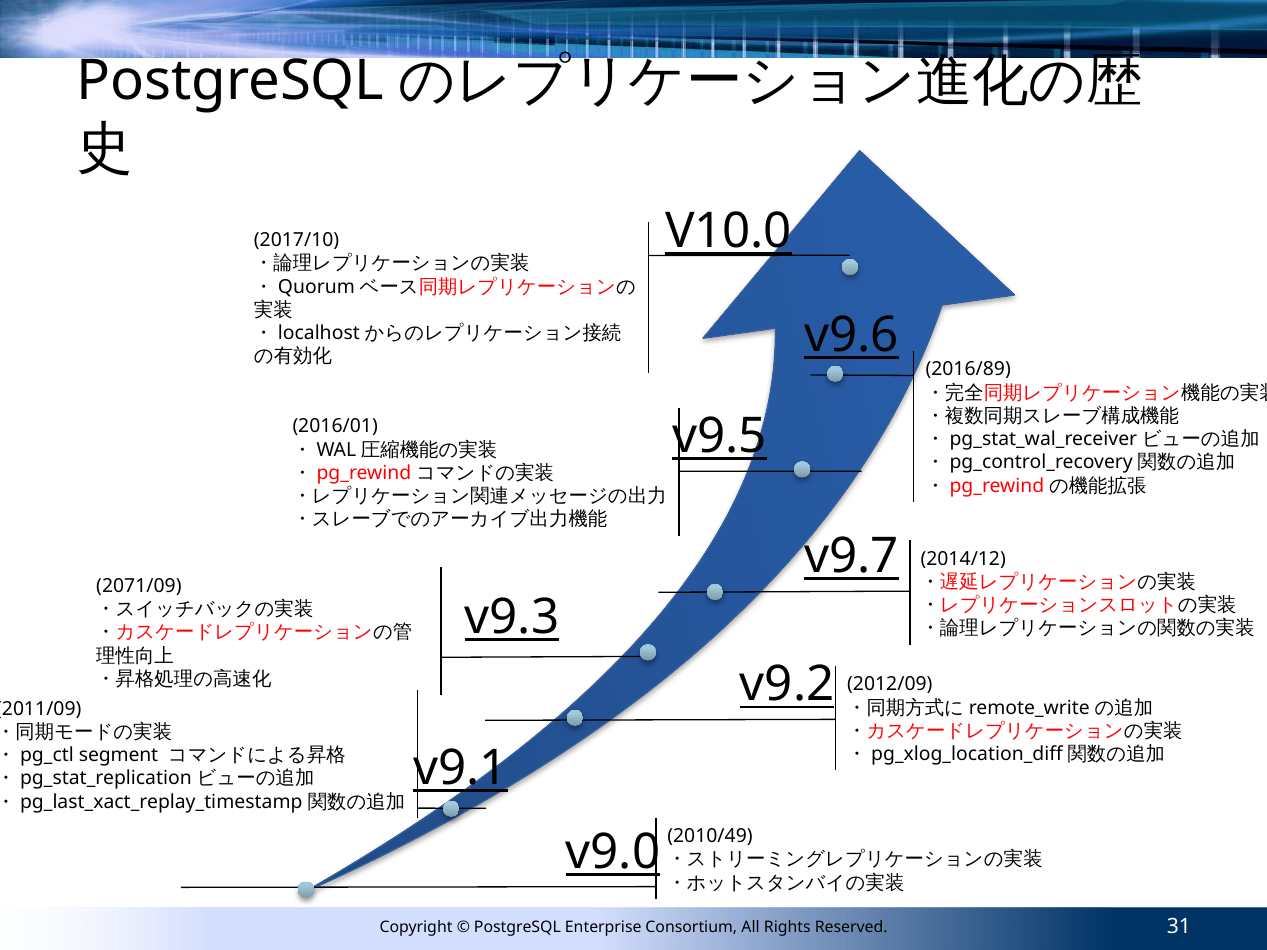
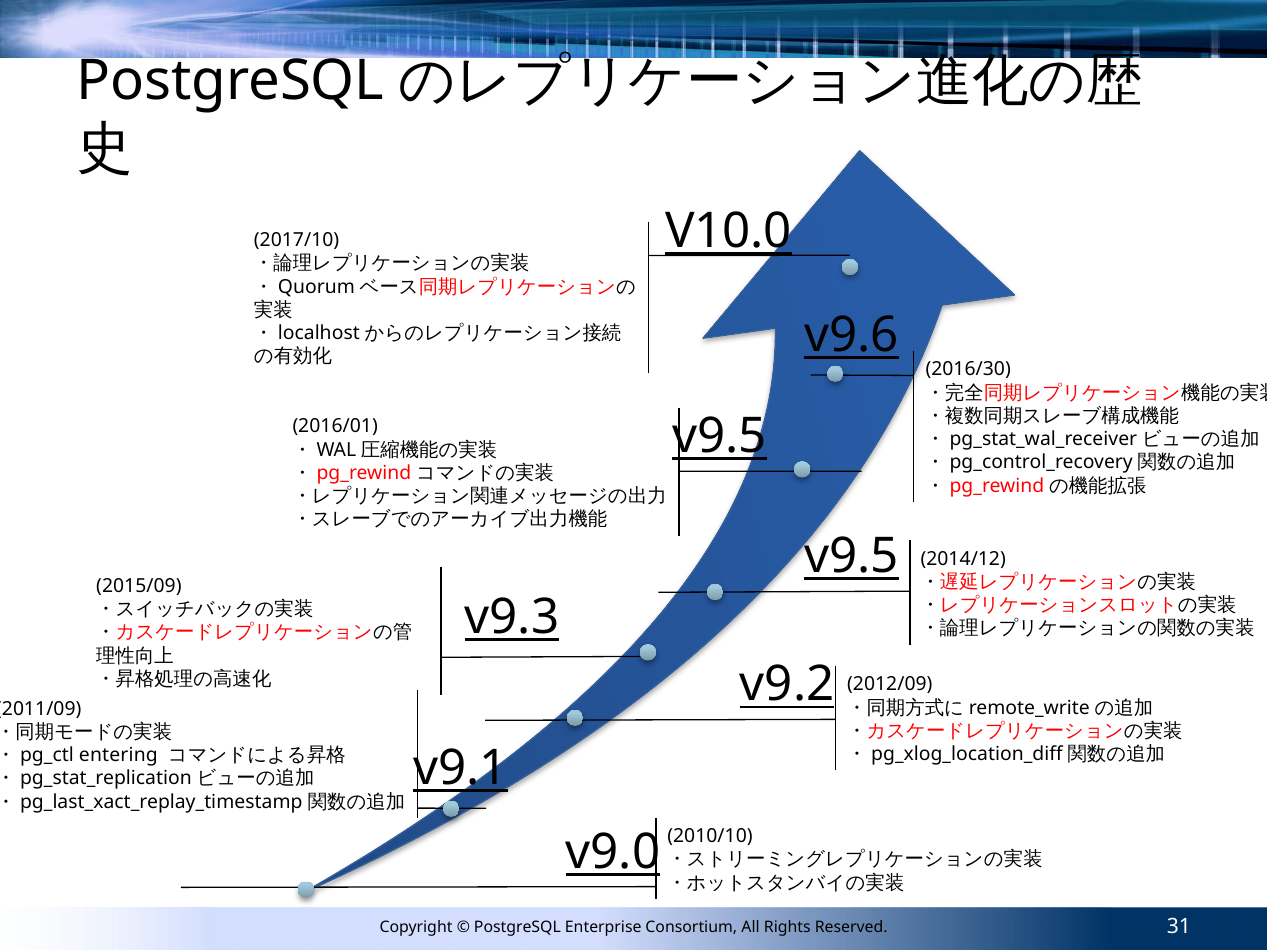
2016/89: 2016/89 -> 2016/30
v9.7 at (852, 556): v9.7 -> v9.5
2071/09: 2071/09 -> 2015/09
segment: segment -> entering
2010/49: 2010/49 -> 2010/10
